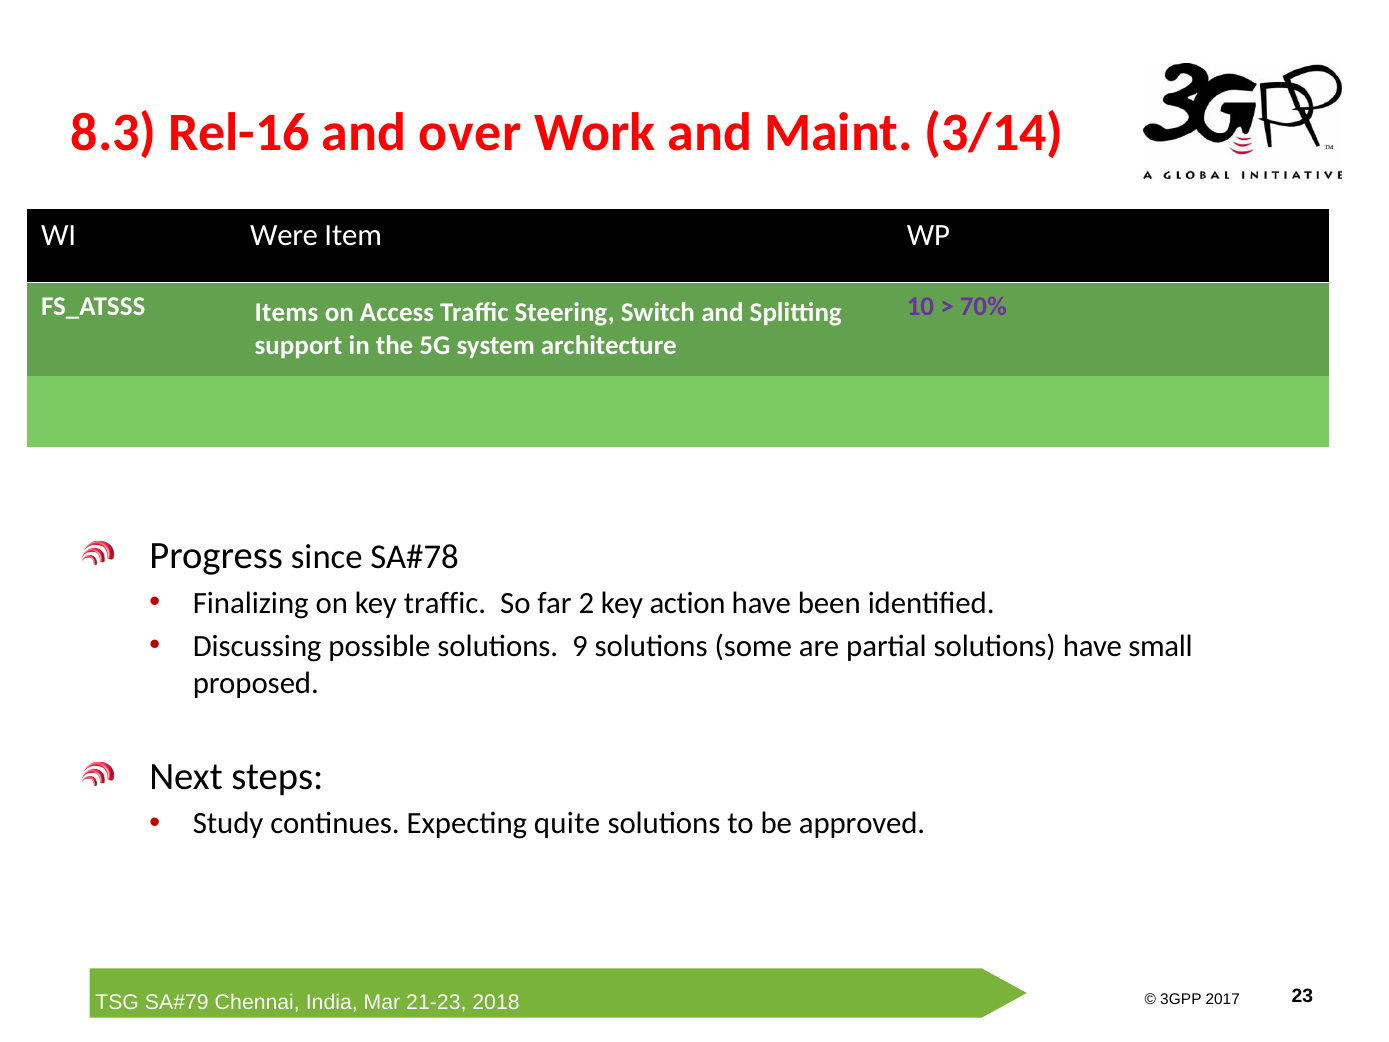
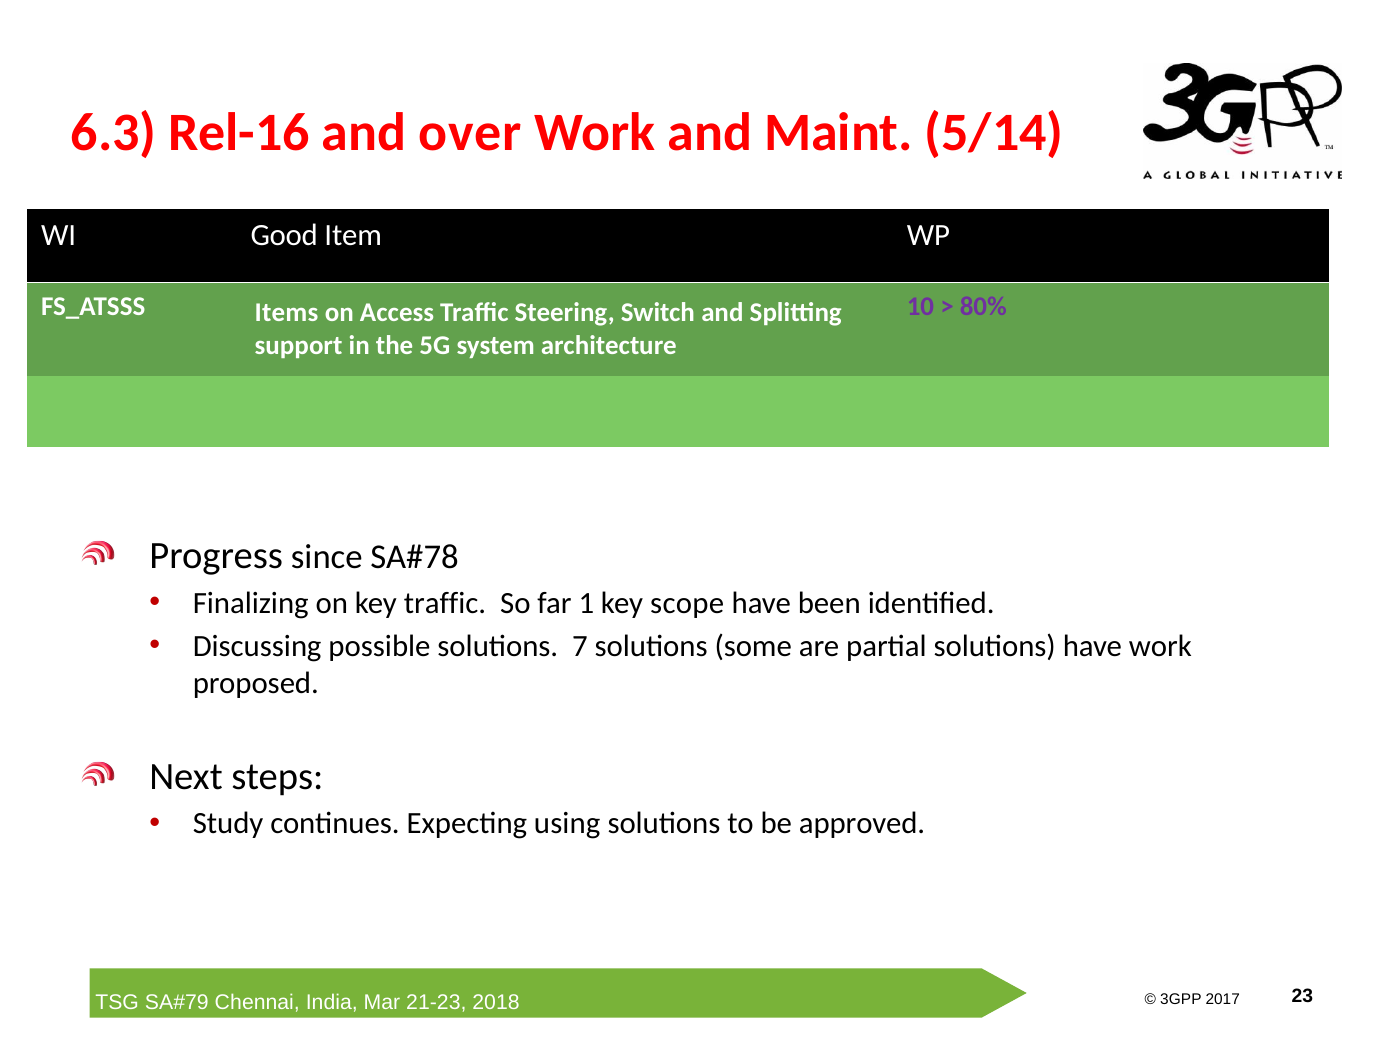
8.3: 8.3 -> 6.3
3/14: 3/14 -> 5/14
Were: Were -> Good
70%: 70% -> 80%
2: 2 -> 1
action: action -> scope
9: 9 -> 7
have small: small -> work
quite: quite -> using
